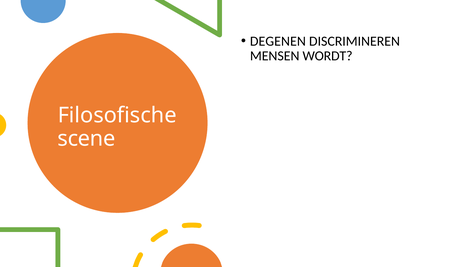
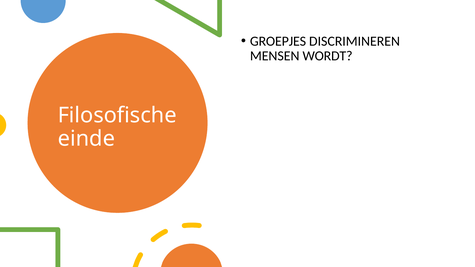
DEGENEN: DEGENEN -> GROEPJES
scene: scene -> einde
